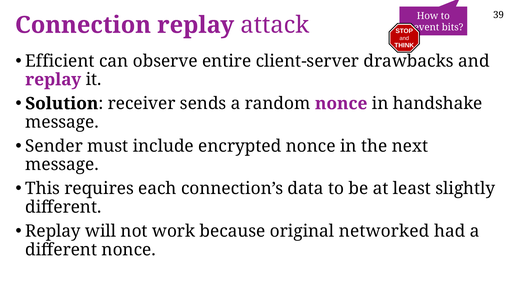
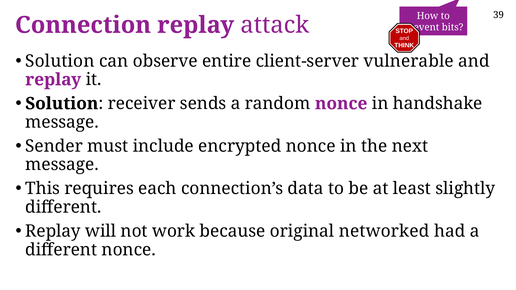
Efficient at (60, 61): Efficient -> Solution
drawbacks: drawbacks -> vulnerable
